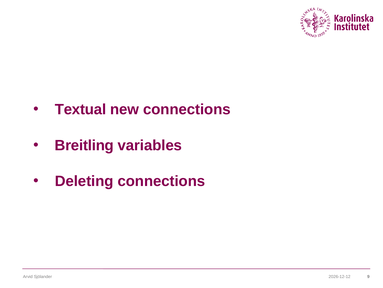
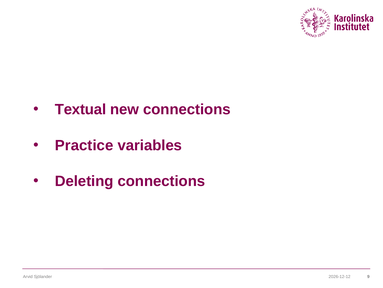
Breitling: Breitling -> Practice
